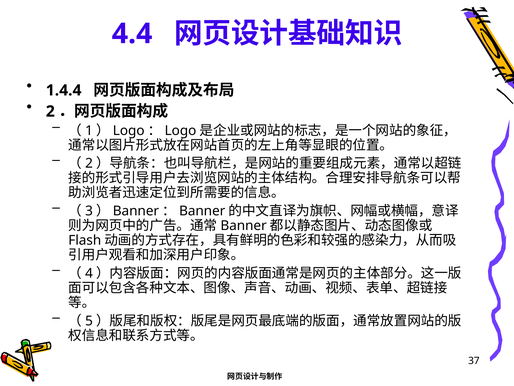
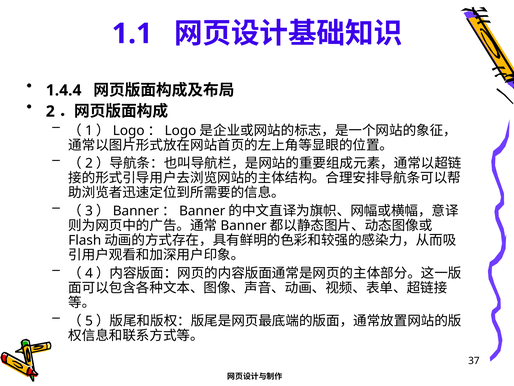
4.4: 4.4 -> 1.1
